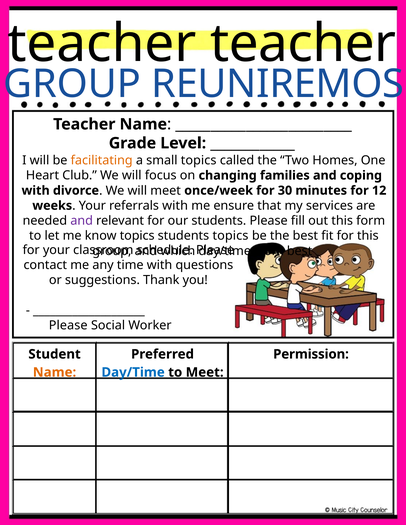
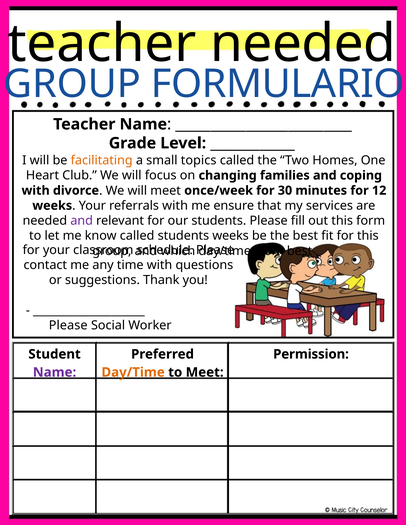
teacher at (303, 44): teacher -> needed
REUNIREMOS: REUNIREMOS -> FORMULARIO
know topics: topics -> called
students topics: topics -> weeks
Name at (55, 373) colour: orange -> purple
Day/Time at (133, 373) colour: blue -> orange
